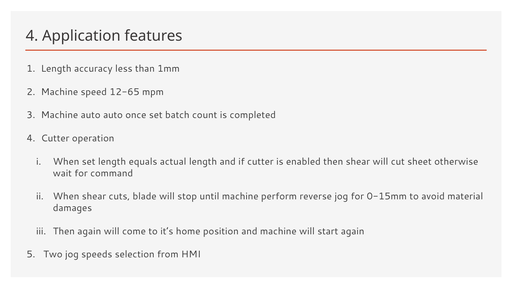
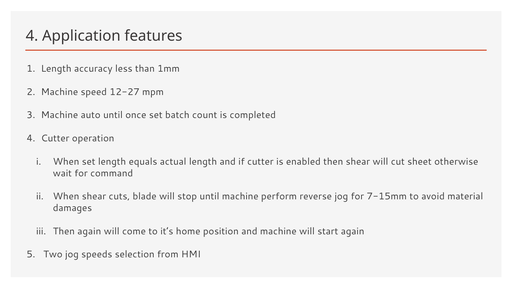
12-65: 12-65 -> 12-27
auto auto: auto -> until
0-15mm: 0-15mm -> 7-15mm
